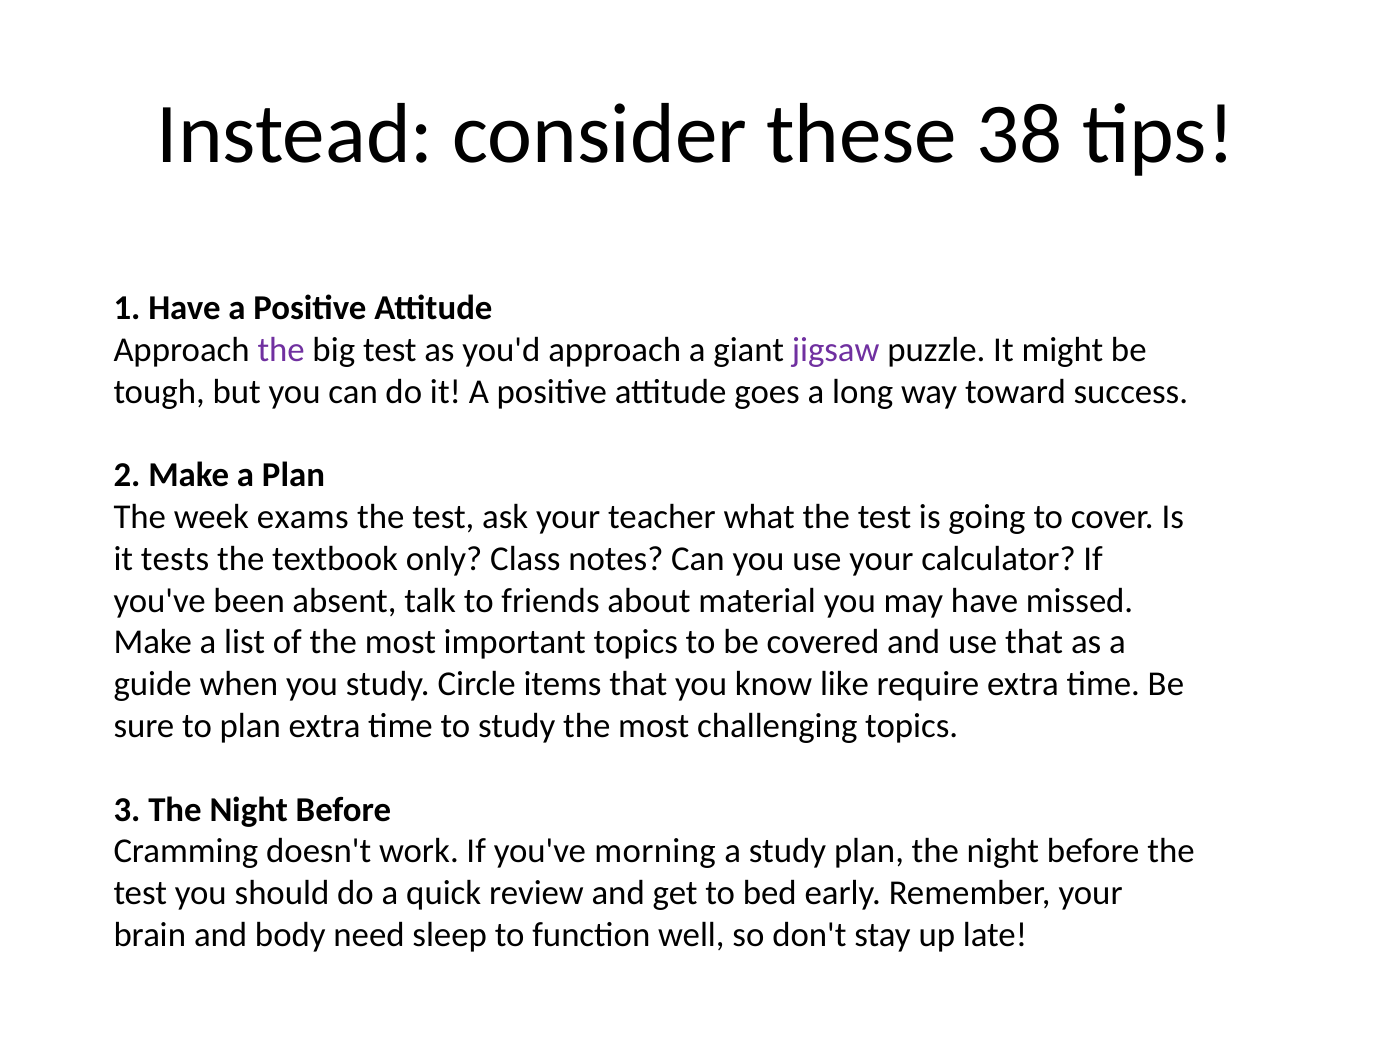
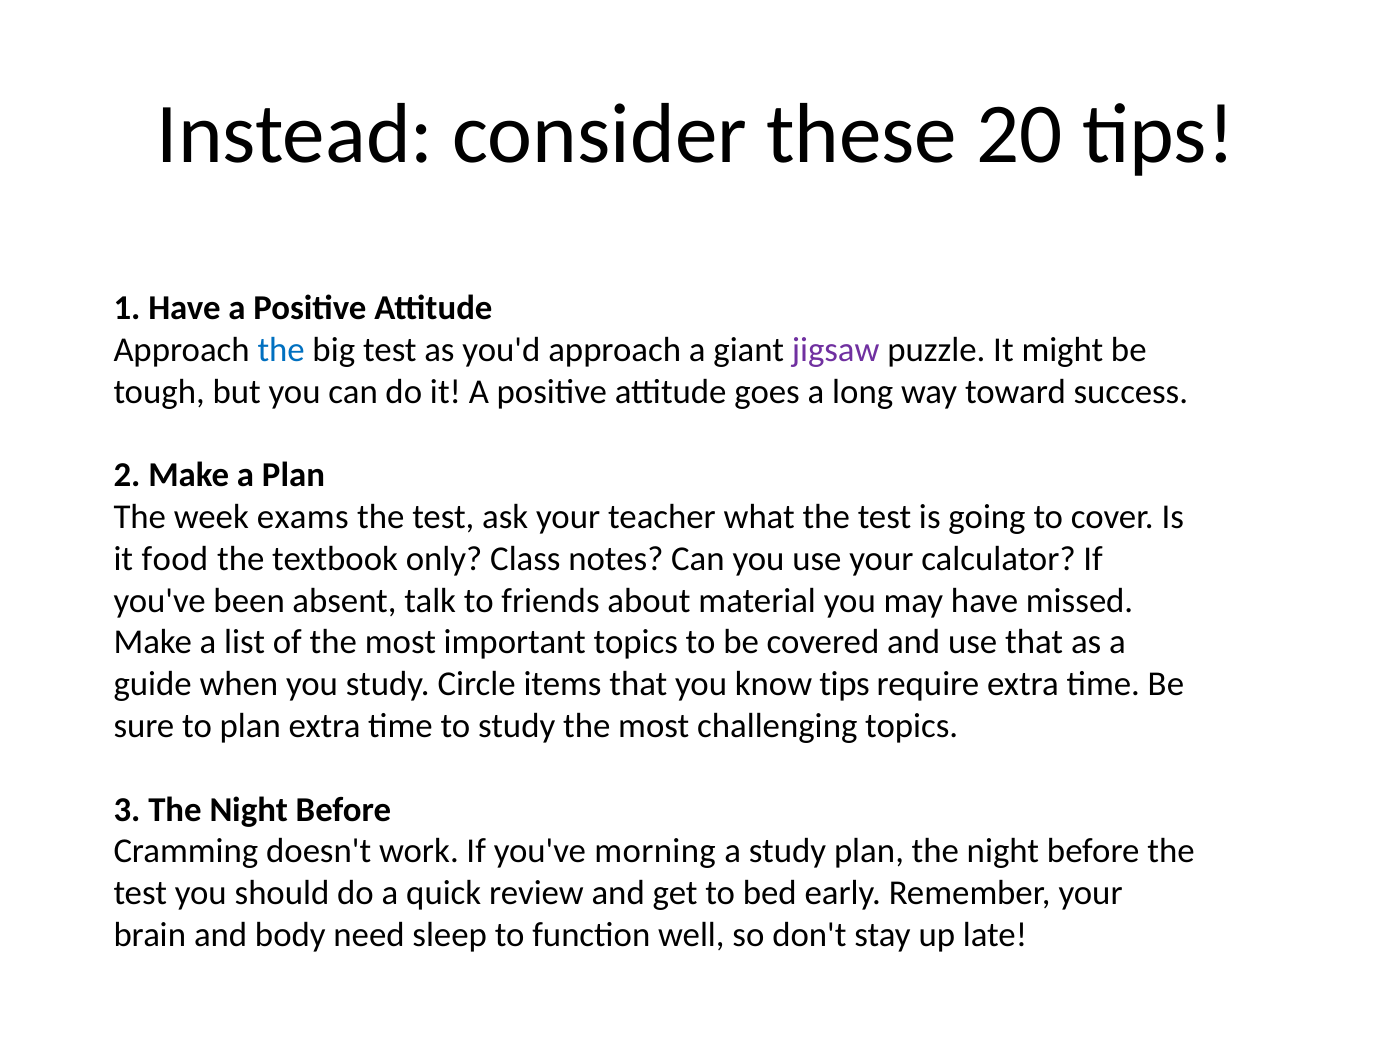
38: 38 -> 20
the at (281, 350) colour: purple -> blue
tests: tests -> food
know like: like -> tips
